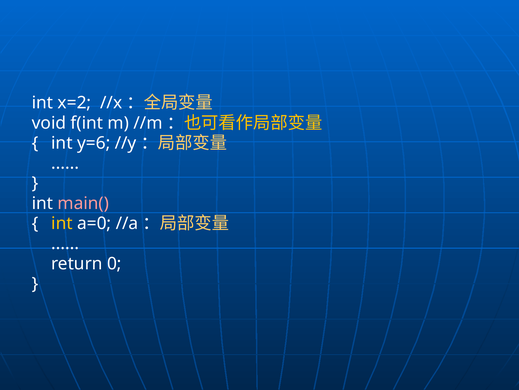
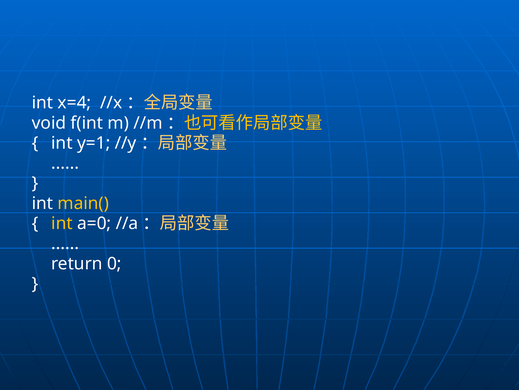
x=2: x=2 -> x=4
y=6: y=6 -> y=1
main( colour: pink -> yellow
